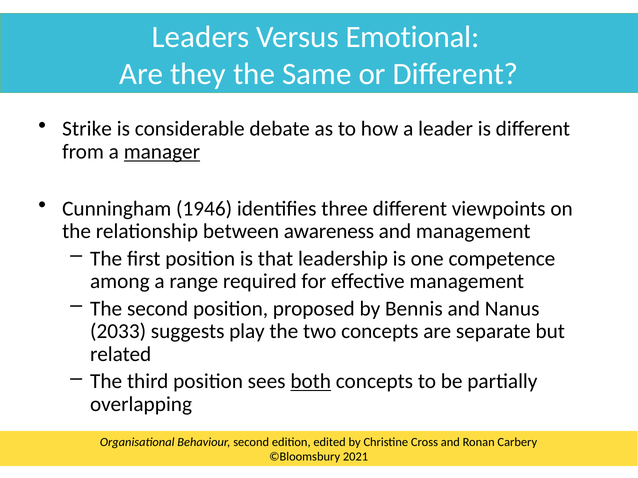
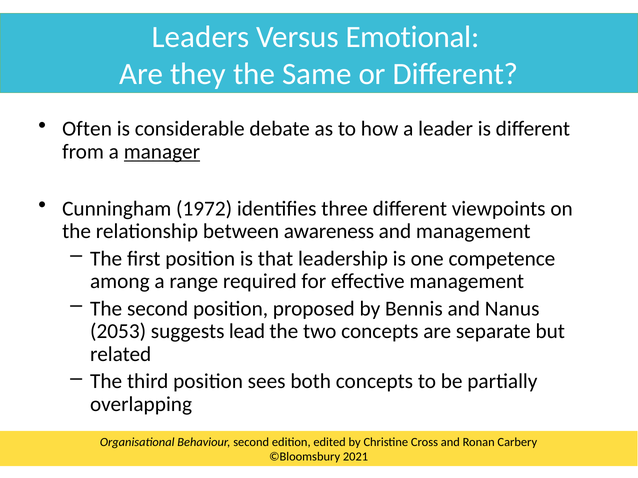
Strike: Strike -> Often
1946: 1946 -> 1972
2033: 2033 -> 2053
play: play -> lead
both underline: present -> none
